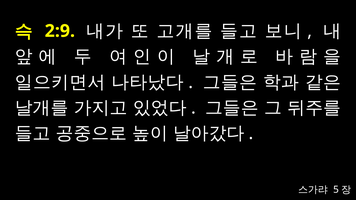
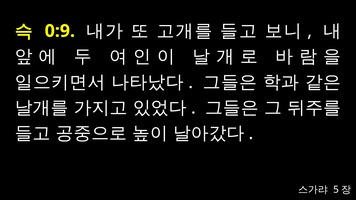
2:9: 2:9 -> 0:9
